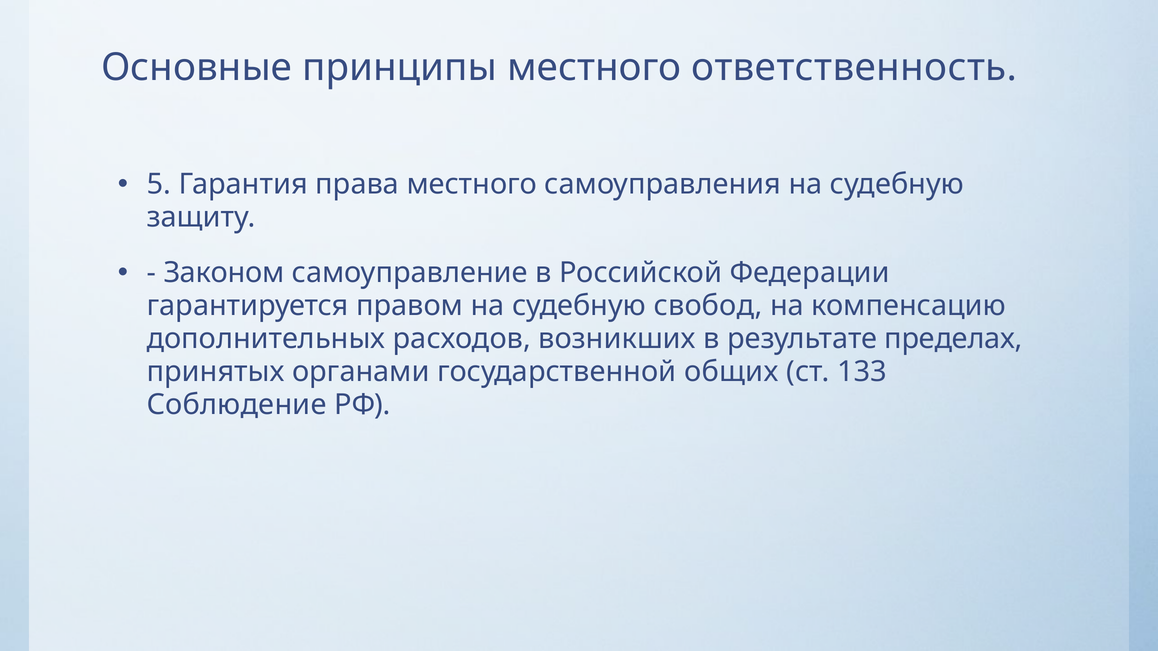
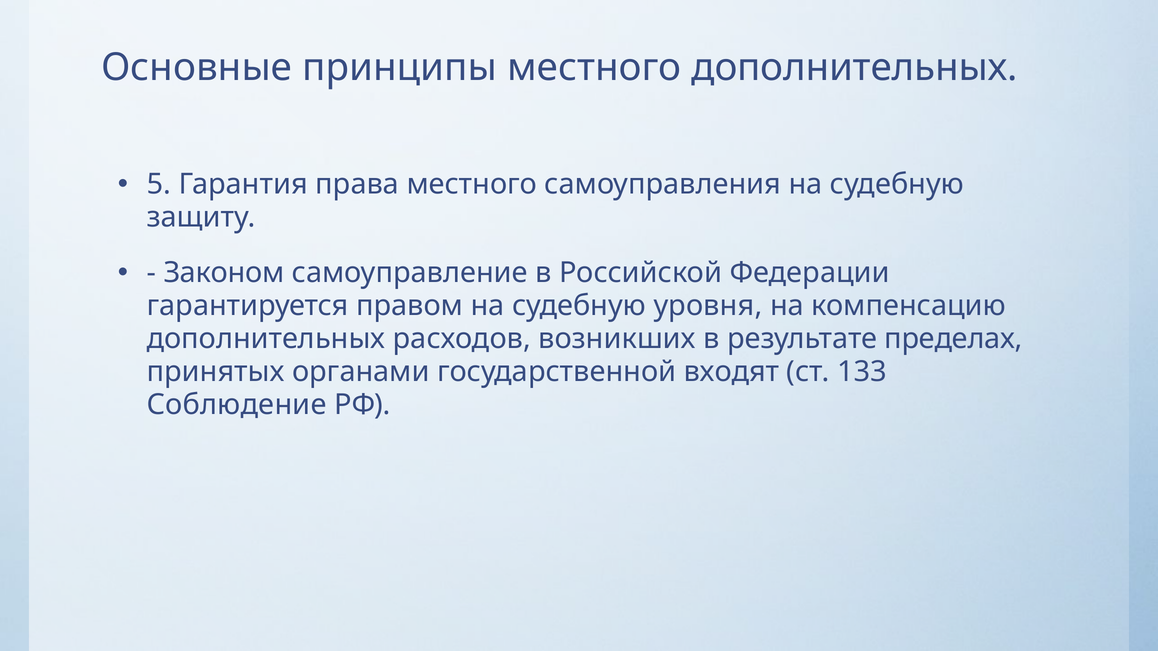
местного ответственность: ответственность -> дополнительных
свобод: свобод -> уровня
общих: общих -> входят
